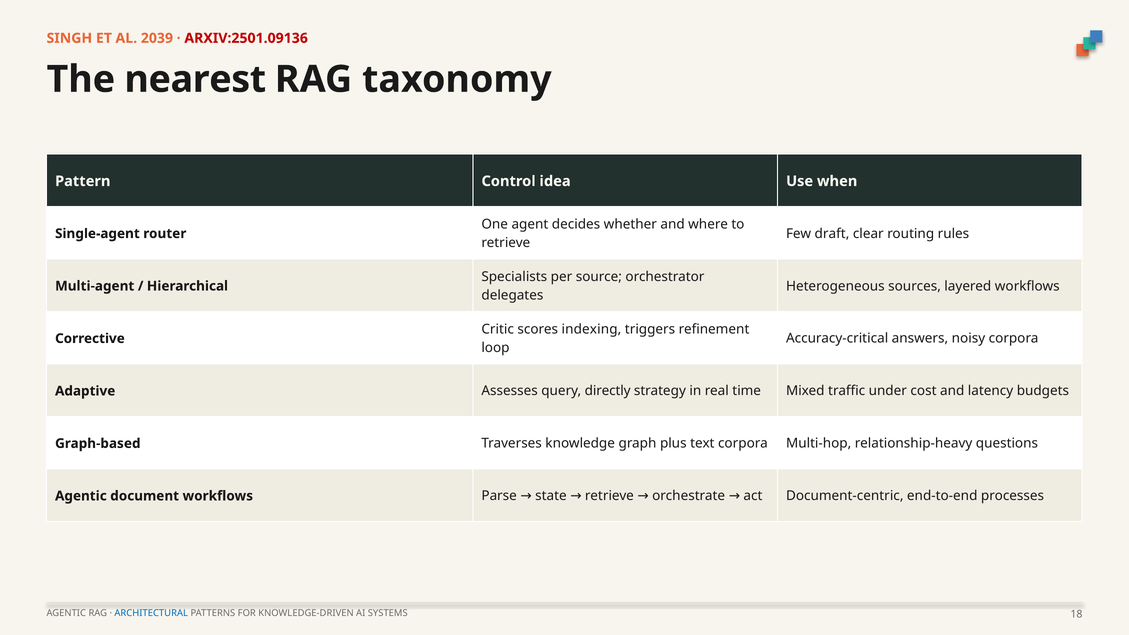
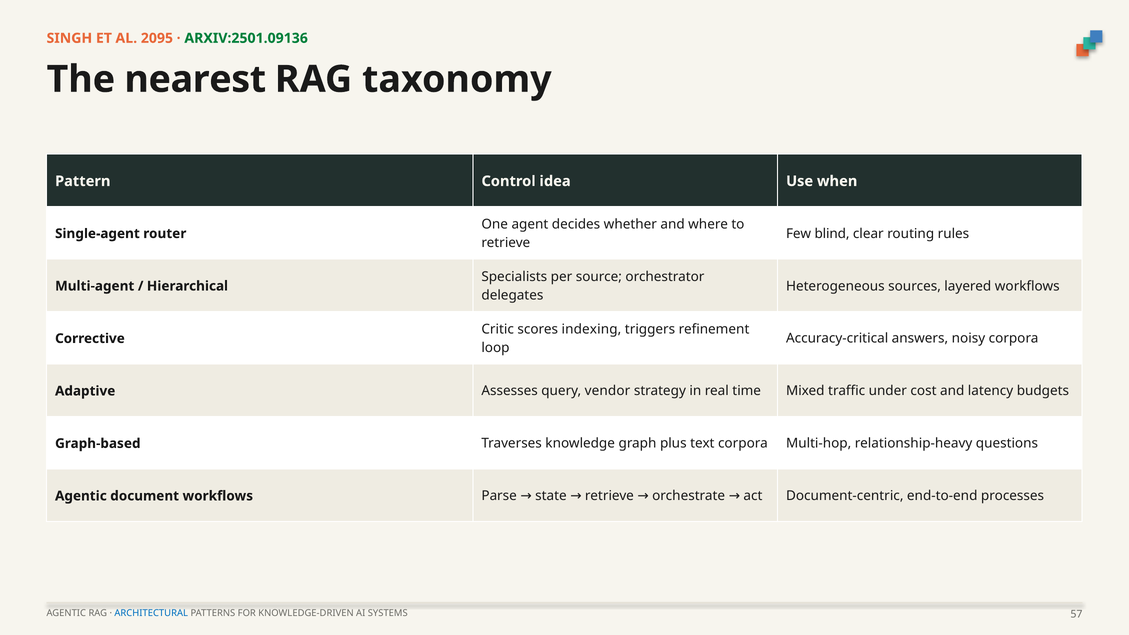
2039: 2039 -> 2095
ARXIV:2501.09136 colour: red -> green
draft: draft -> blind
directly: directly -> vendor
18: 18 -> 57
